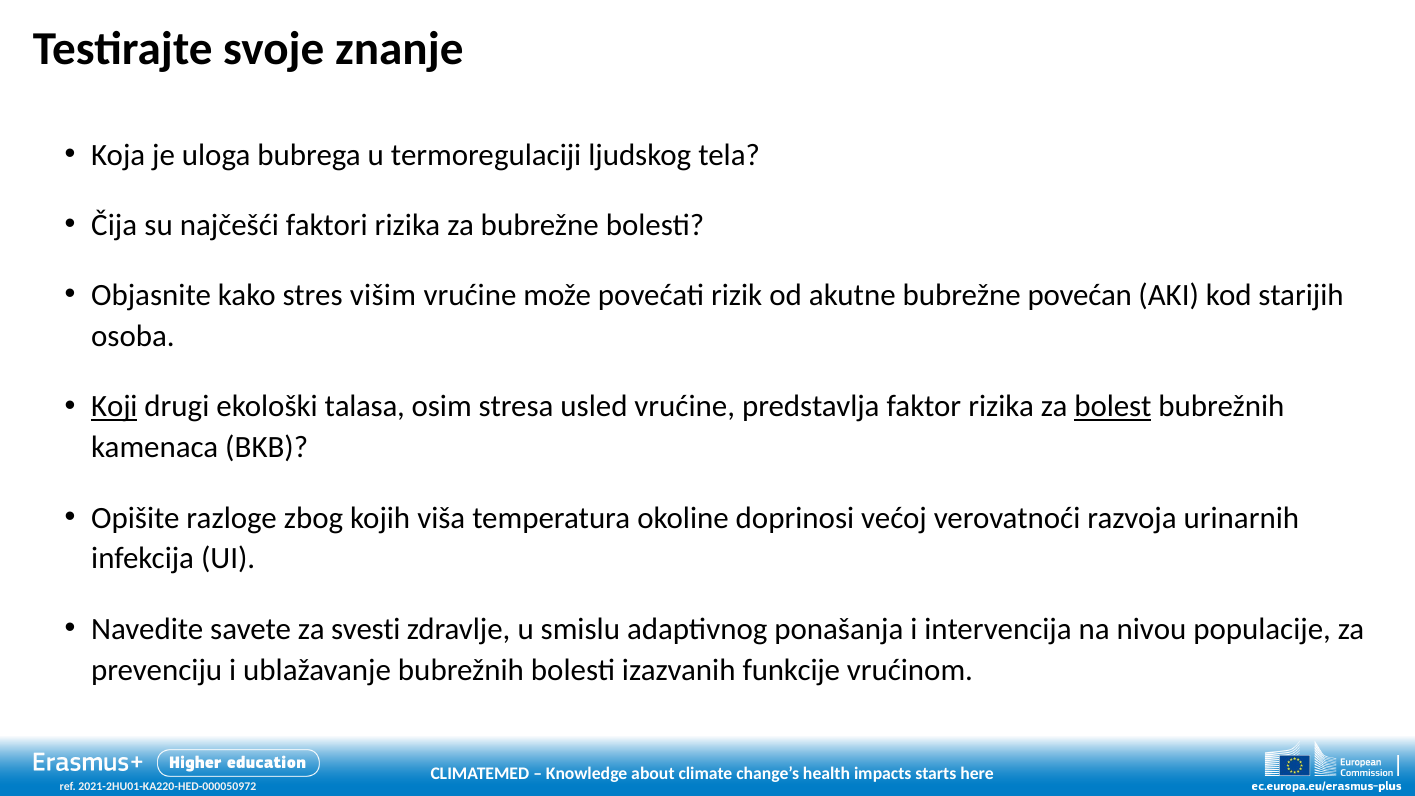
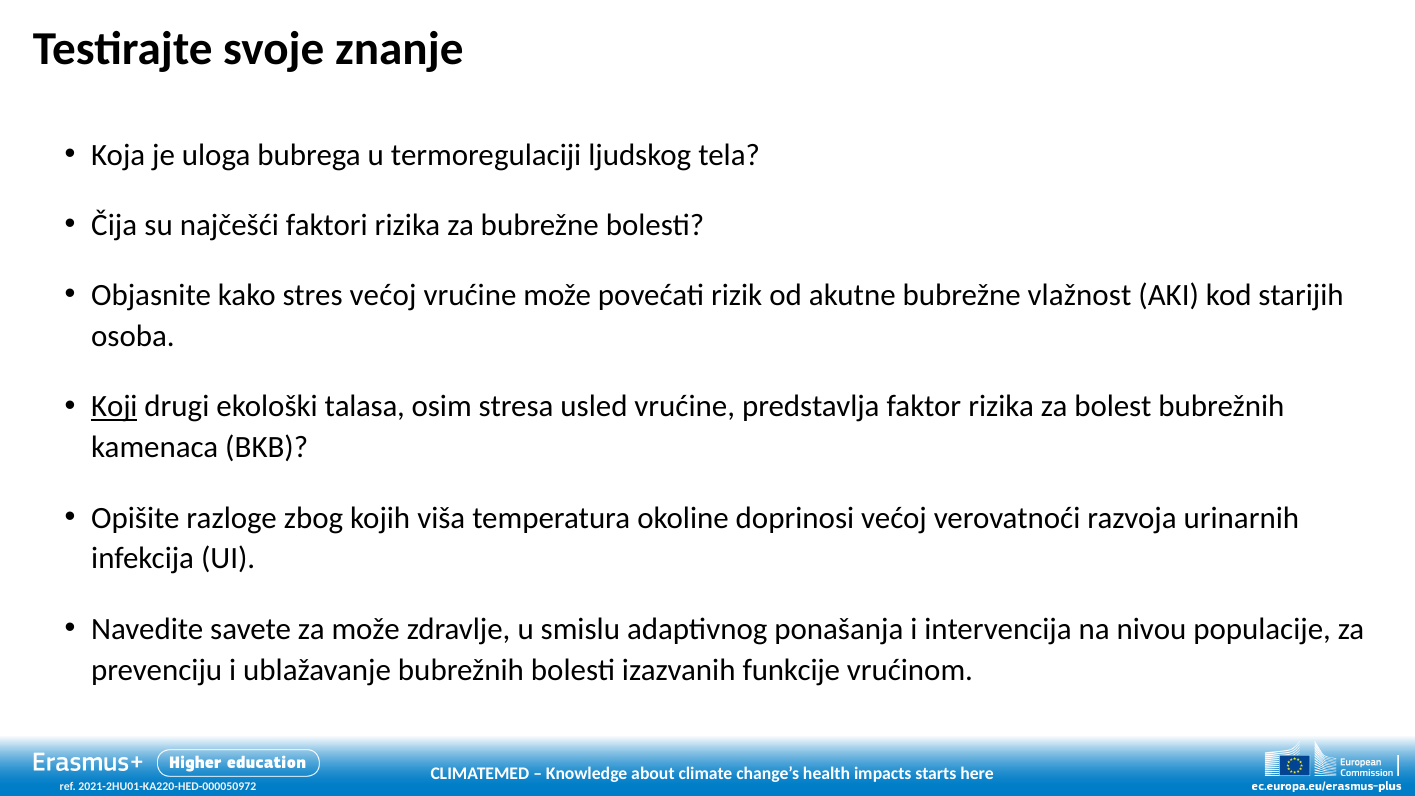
stres višim: višim -> većoj
povećan: povećan -> vlažnost
bolest underline: present -> none
za svesti: svesti -> može
